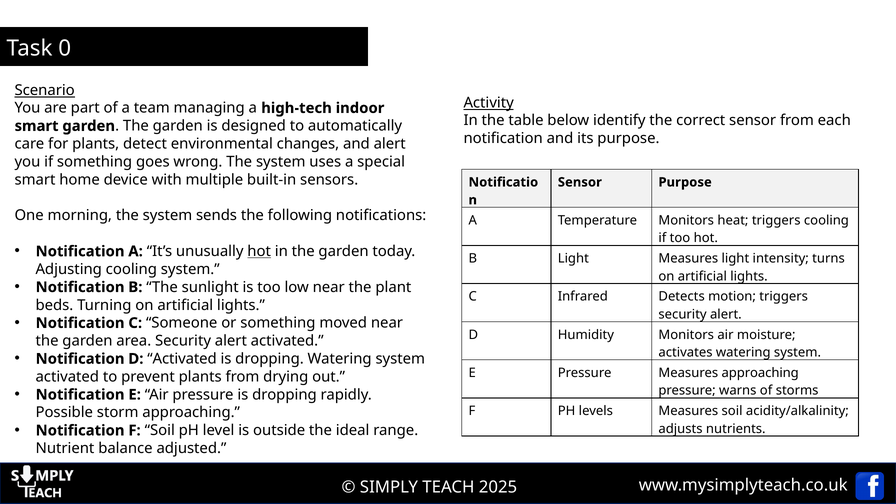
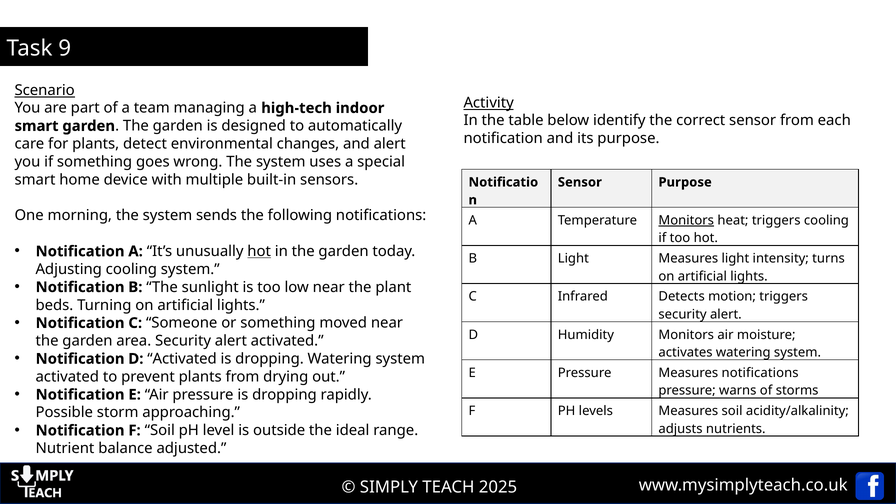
0: 0 -> 9
Monitors at (686, 220) underline: none -> present
Measures approaching: approaching -> notifications
